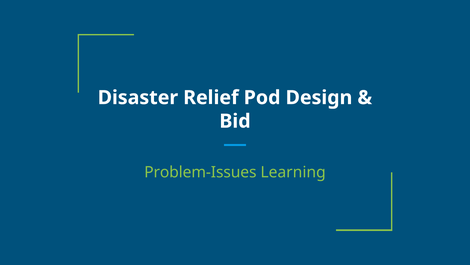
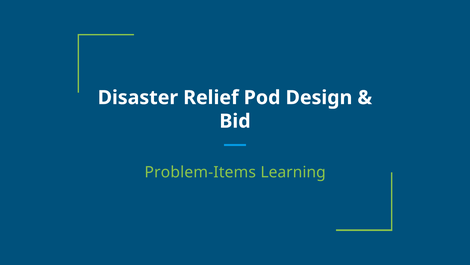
Problem-Issues: Problem-Issues -> Problem-Items
